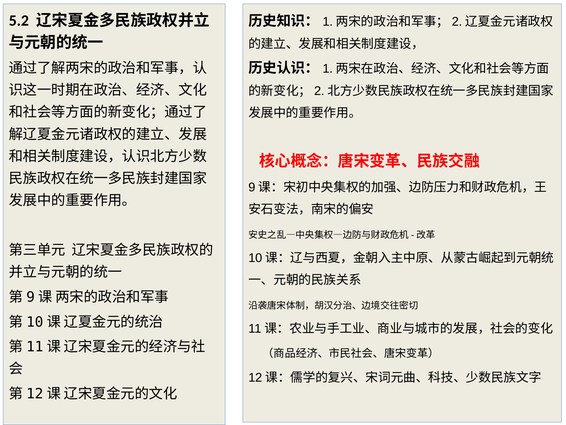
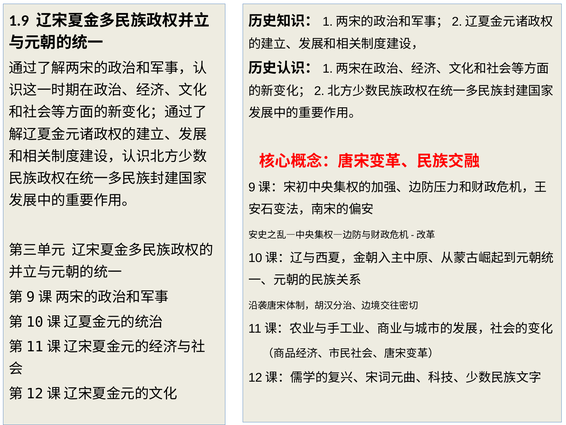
5.2: 5.2 -> 1.9
